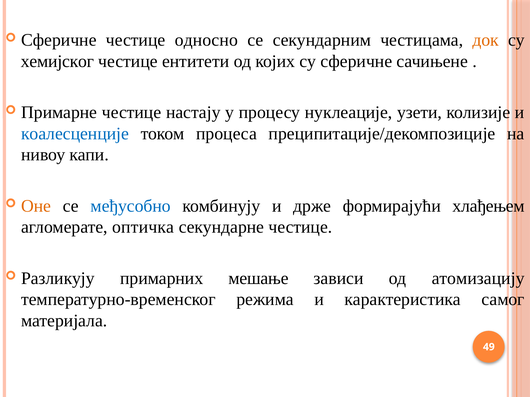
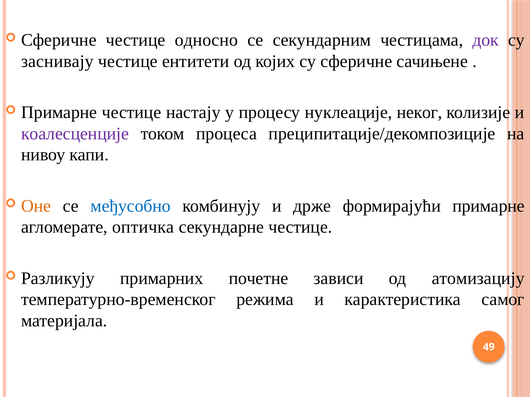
док colour: orange -> purple
хемијског: хемијског -> заснивају
узети: узети -> неког
коалесценције colour: blue -> purple
формирајући хлађењем: хлађењем -> примарне
мешање: мешање -> почетне
